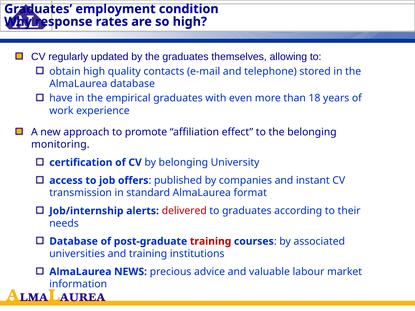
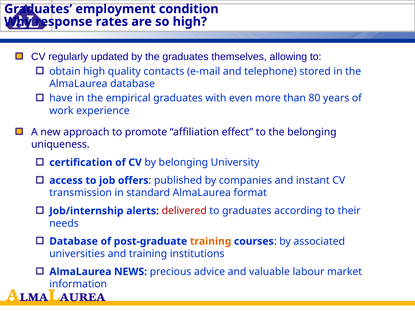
18: 18 -> 80
monitoring: monitoring -> uniqueness
training at (211, 241) colour: red -> orange
